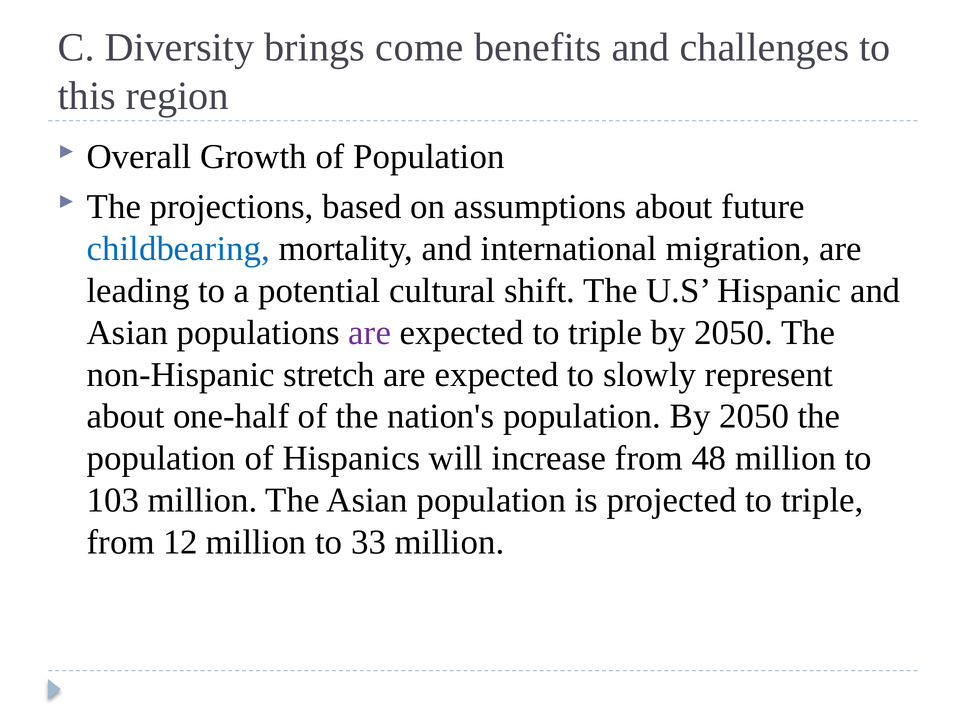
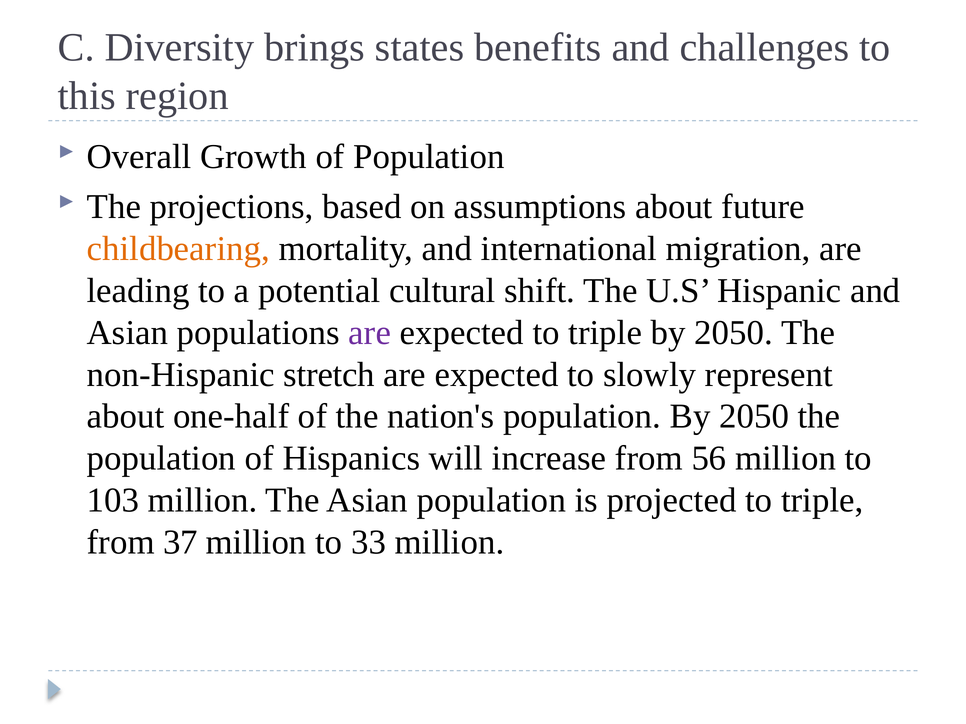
come: come -> states
childbearing colour: blue -> orange
48: 48 -> 56
12: 12 -> 37
